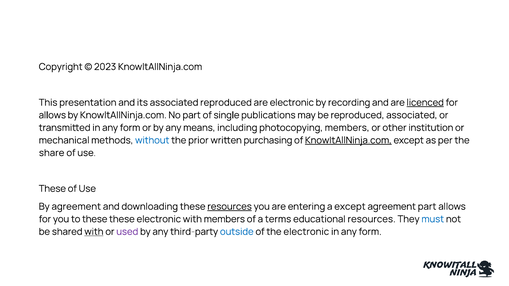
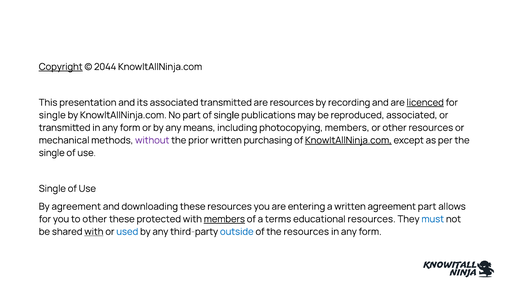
Copyright underline: none -> present
2023: 2023 -> 2044
associated reproduced: reproduced -> transmitted
are electronic: electronic -> resources
allows at (52, 115): allows -> single
other institution: institution -> resources
without colour: blue -> purple
share at (52, 153): share -> single
These at (52, 189): These -> Single
resources at (230, 207) underline: present -> none
a except: except -> written
to these: these -> other
these electronic: electronic -> protected
members at (224, 219) underline: none -> present
used colour: purple -> blue
the electronic: electronic -> resources
